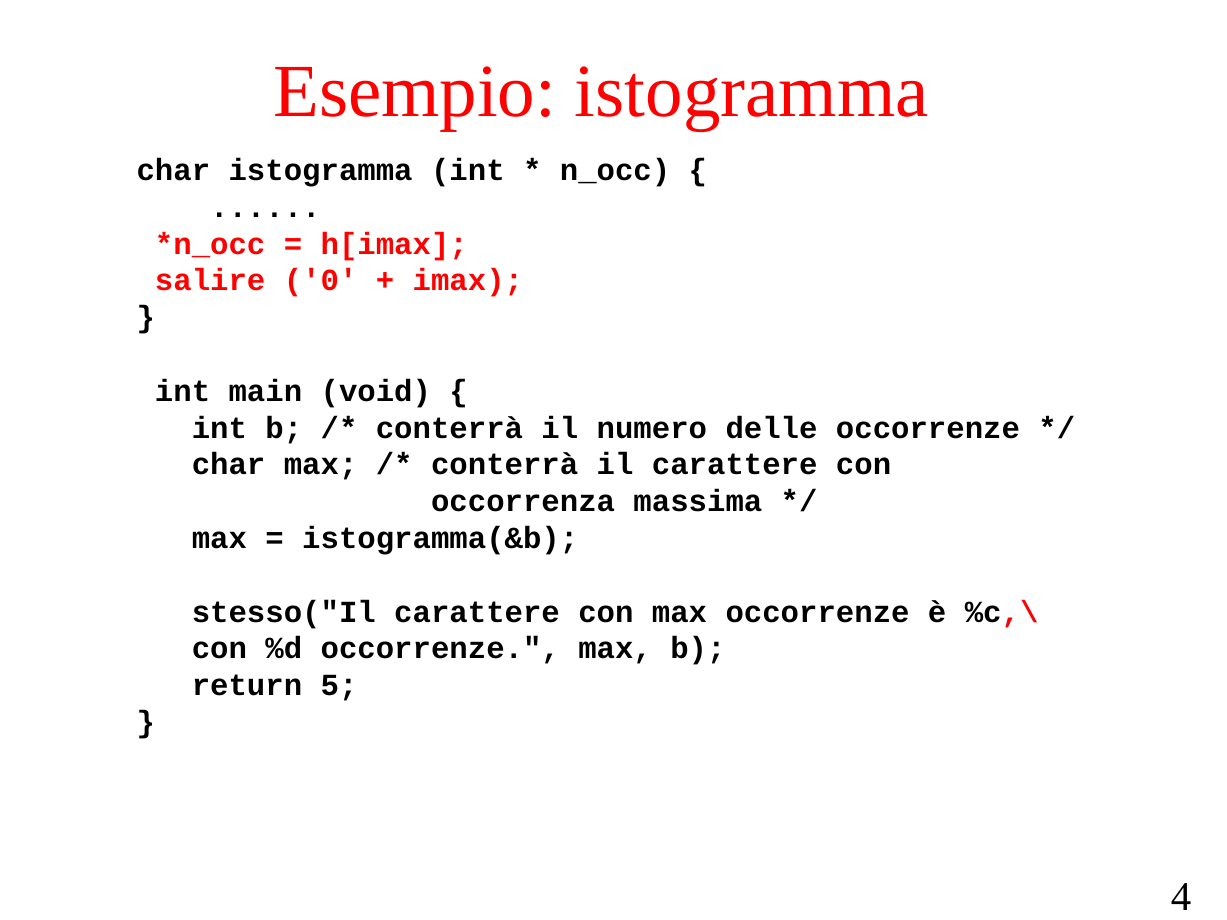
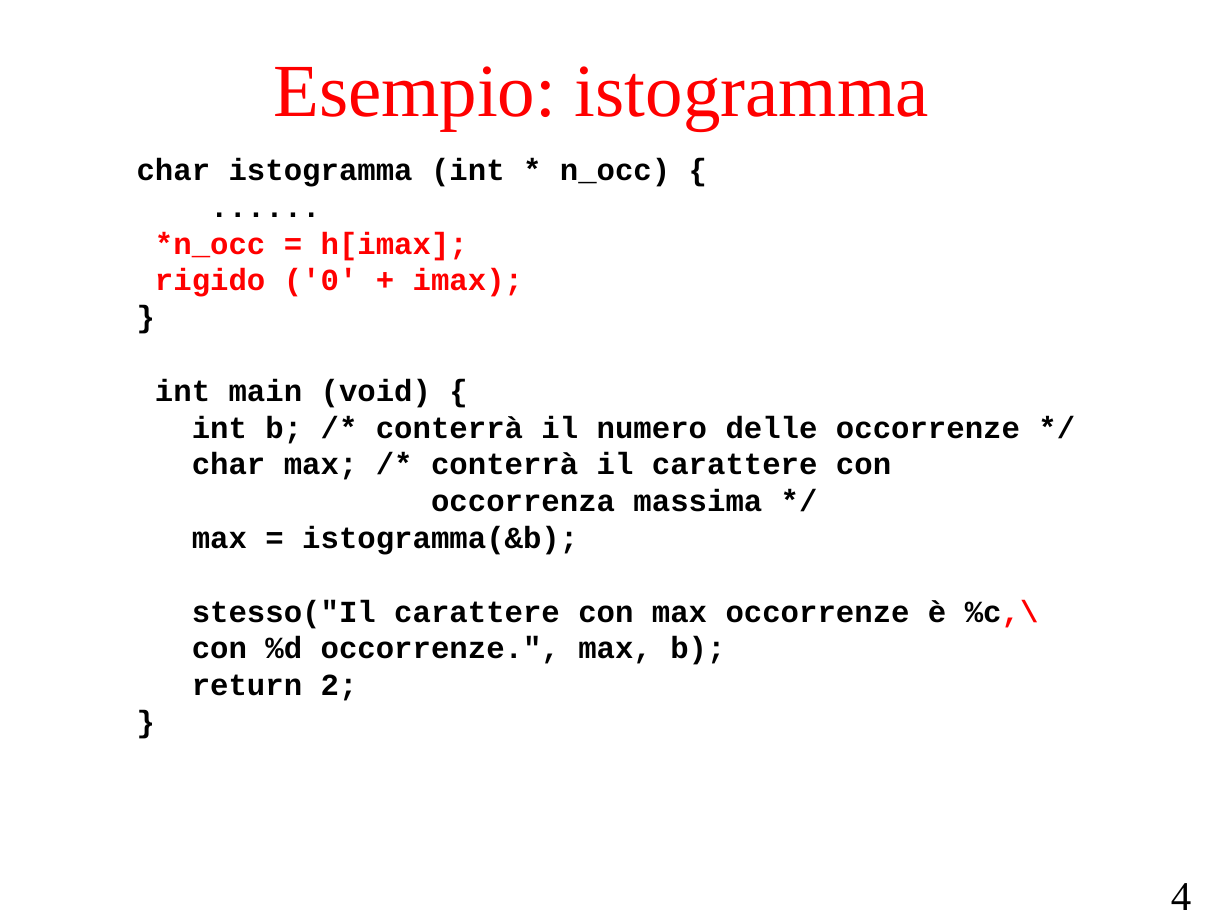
salire: salire -> rigido
5: 5 -> 2
